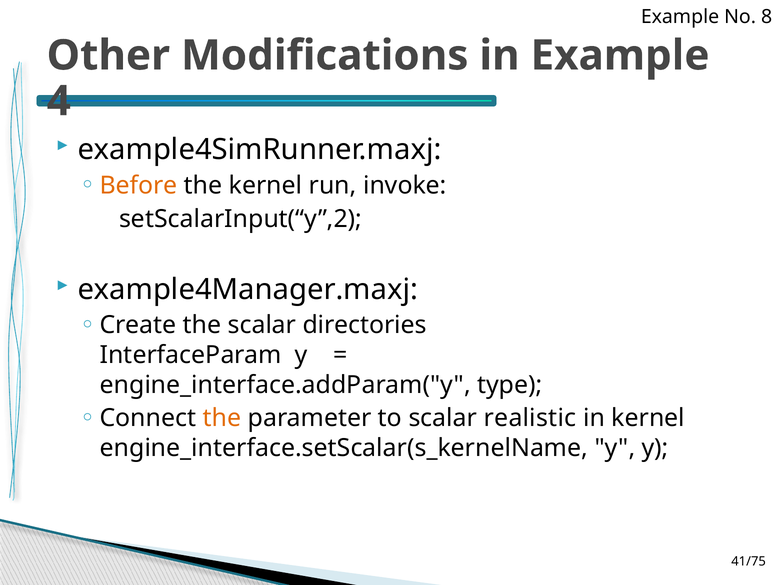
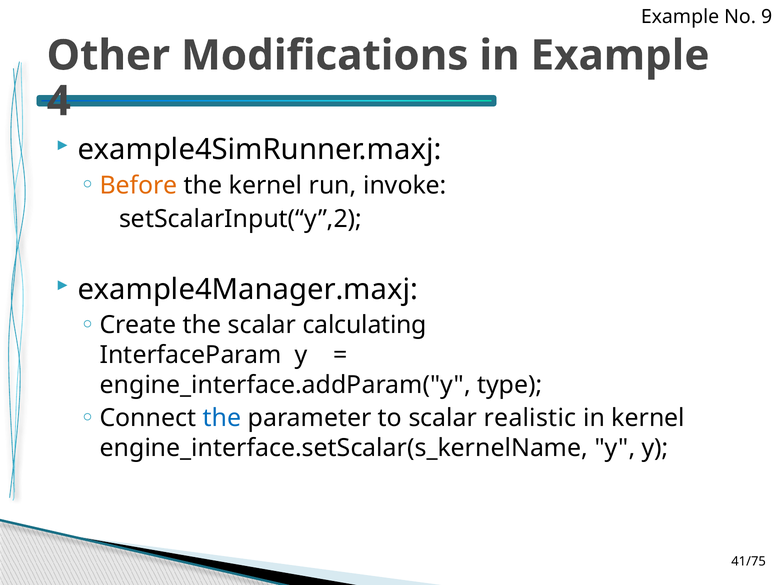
8: 8 -> 9
directories: directories -> calculating
the at (222, 418) colour: orange -> blue
